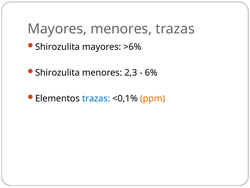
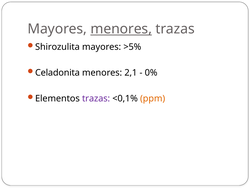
menores at (121, 29) underline: none -> present
>6%: >6% -> >5%
Shirozulita at (57, 73): Shirozulita -> Celadonita
2,3: 2,3 -> 2,1
6%: 6% -> 0%
trazas at (96, 98) colour: blue -> purple
